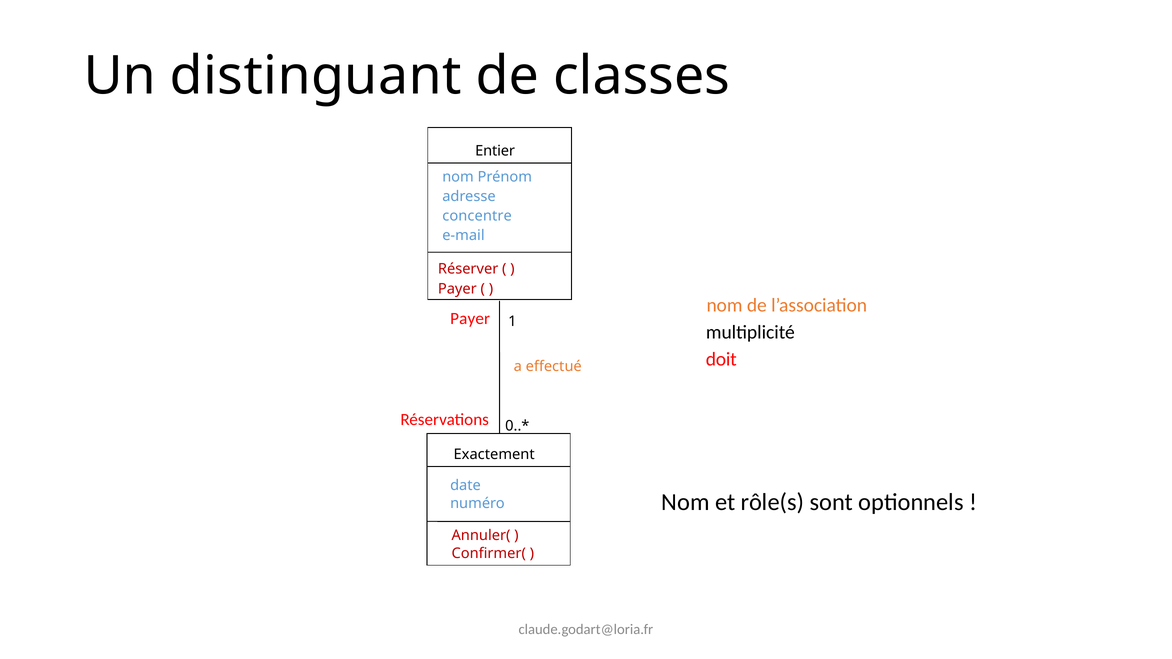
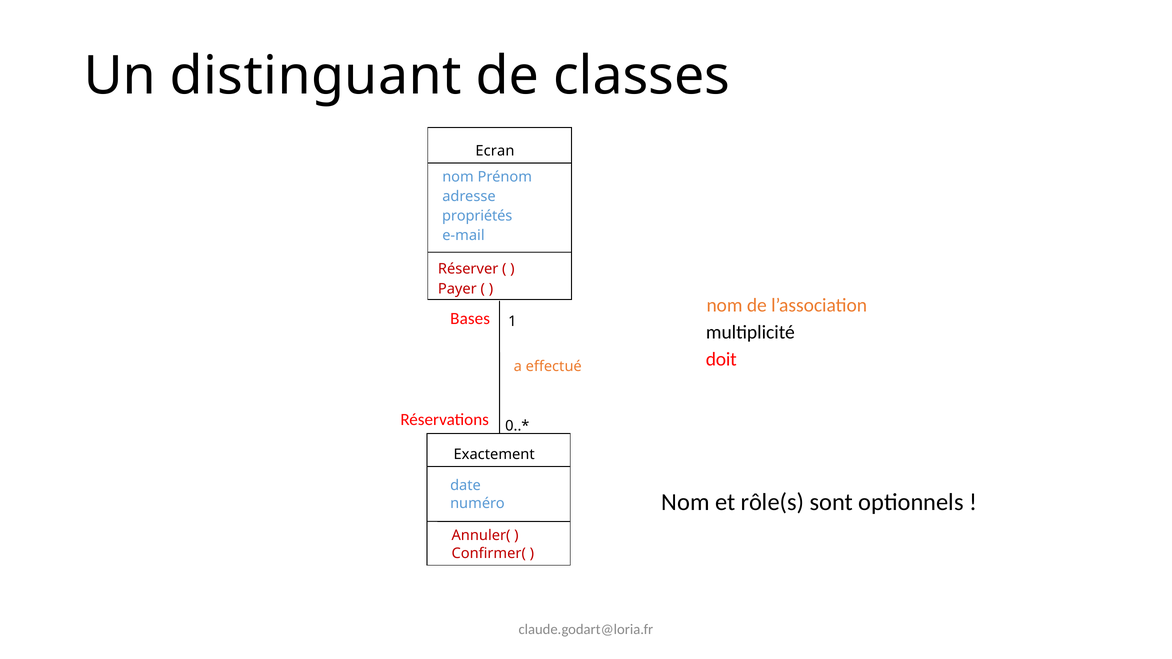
Entier: Entier -> Ecran
concentre: concentre -> propriétés
Payer at (470, 319): Payer -> Bases
